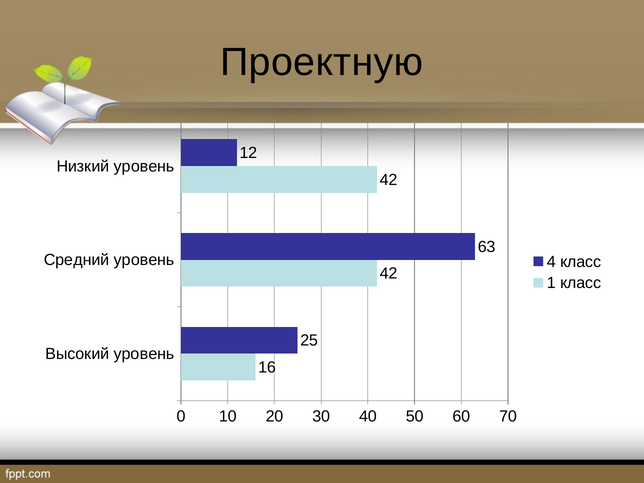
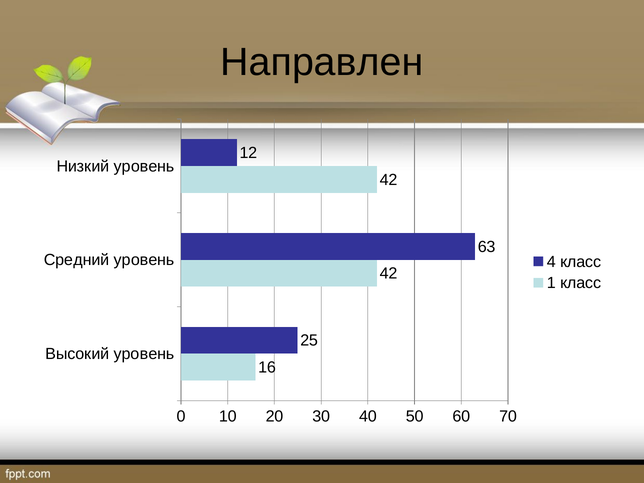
Проектную: Проектную -> Направлен
